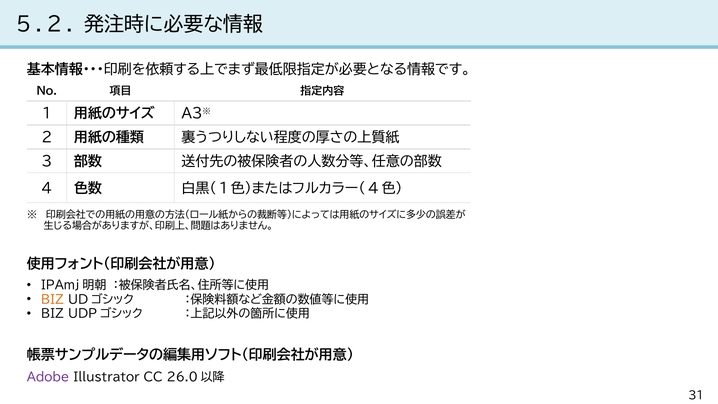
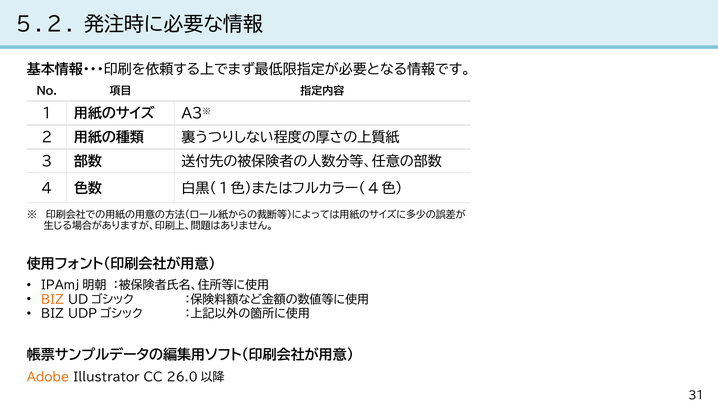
Adobe colour: purple -> orange
